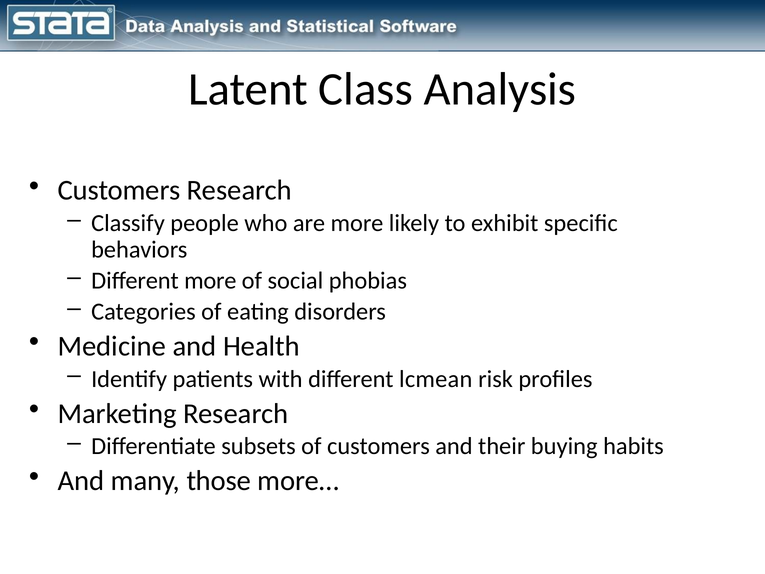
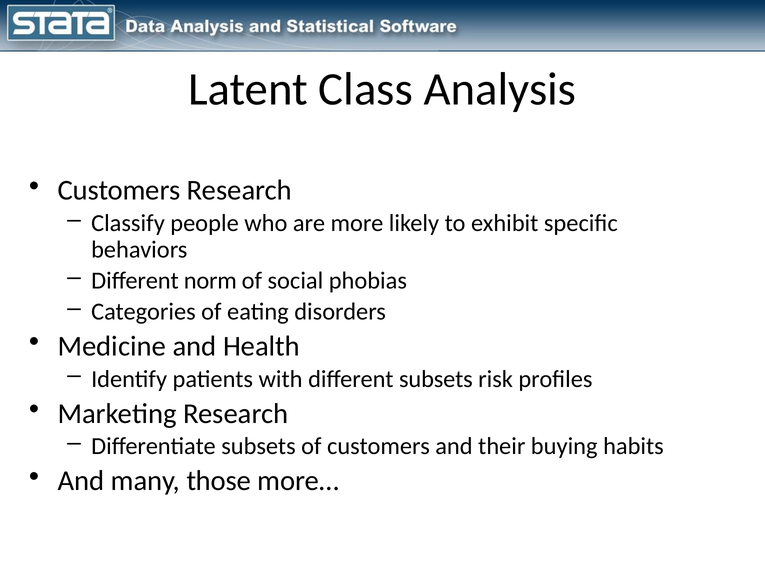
Different more: more -> norm
different lcmean: lcmean -> subsets
